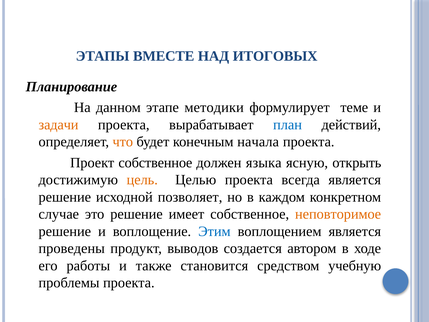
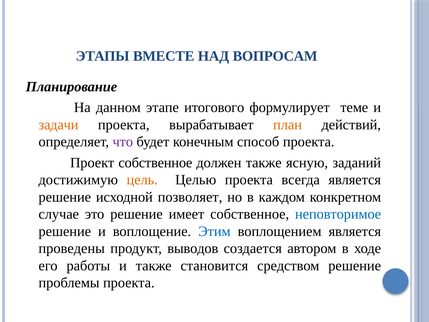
ИТОГОВЫХ: ИТОГОВЫХ -> ВОПРОСАМ
методики: методики -> итогового
план colour: blue -> orange
что colour: orange -> purple
начала: начала -> способ
должен языка: языка -> также
открыть: открыть -> заданий
неповторимое colour: orange -> blue
средством учебную: учебную -> решение
